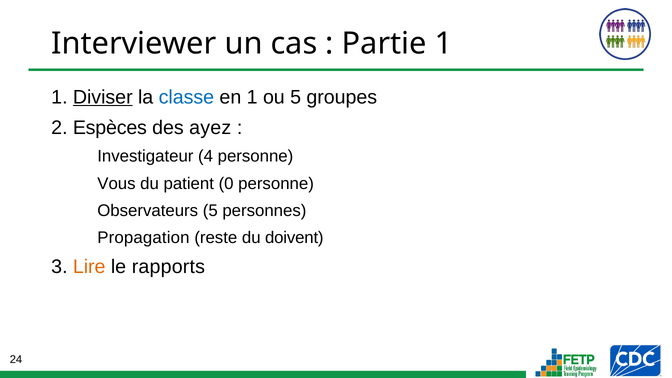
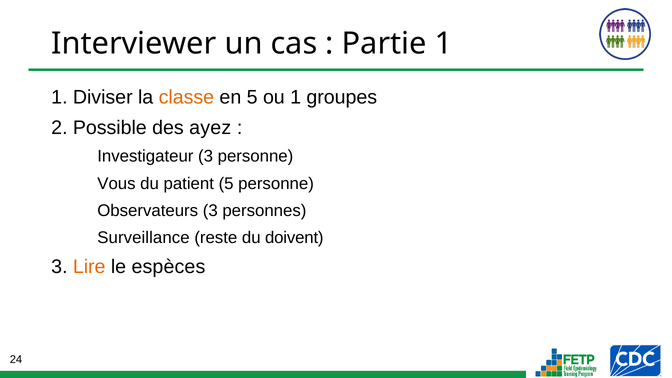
Diviser underline: present -> none
classe colour: blue -> orange
en 1: 1 -> 5
ou 5: 5 -> 1
Espèces: Espèces -> Possible
Investigateur 4: 4 -> 3
patient 0: 0 -> 5
Observateurs 5: 5 -> 3
Propagation: Propagation -> Surveillance
rapports: rapports -> espèces
